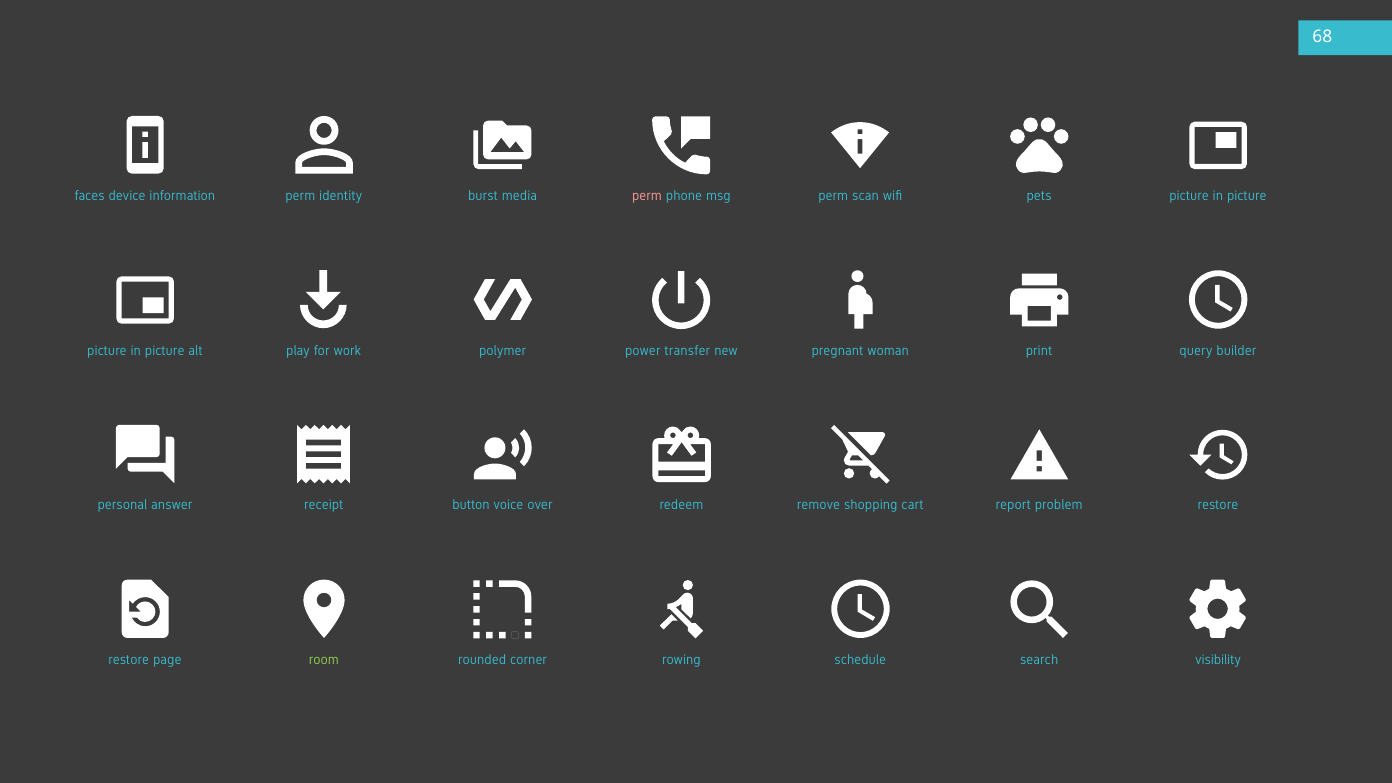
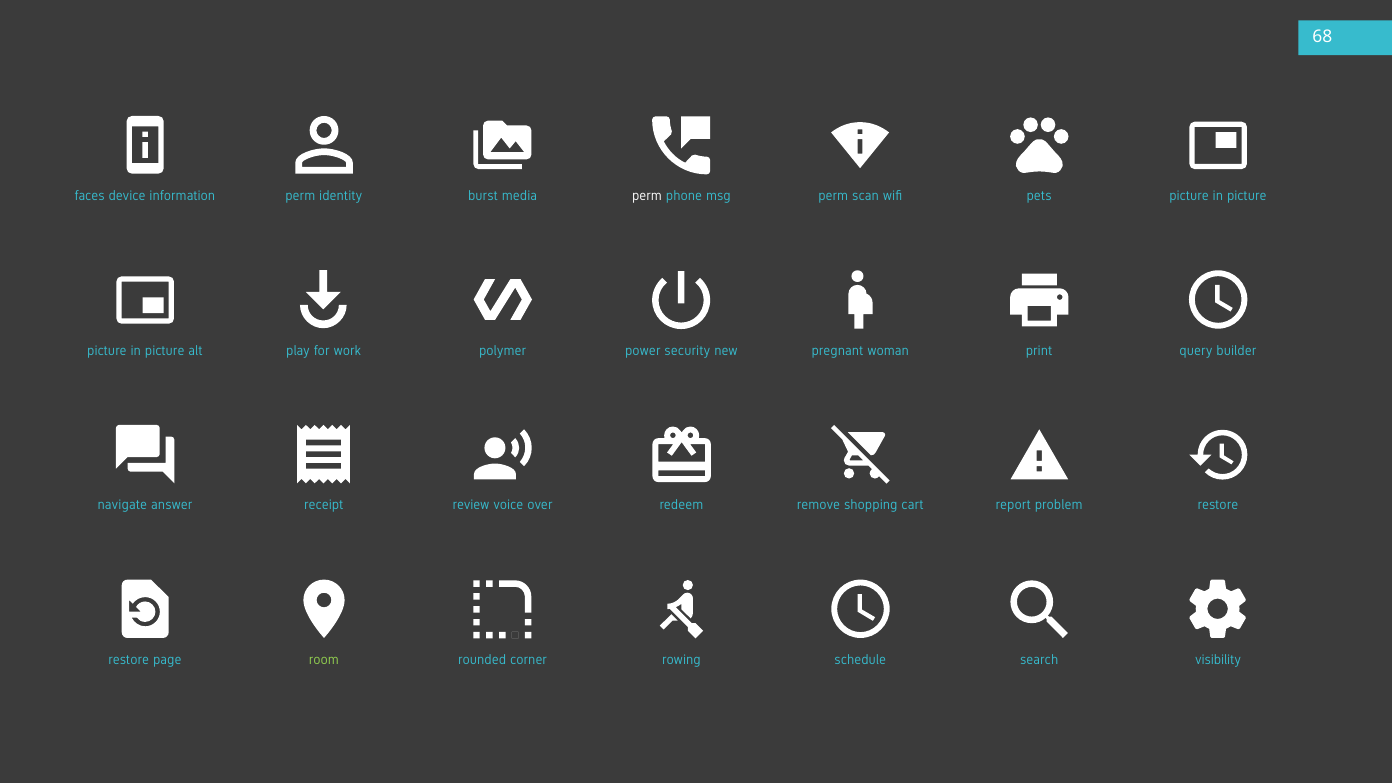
perm at (647, 196) colour: pink -> white
transfer: transfer -> security
personal: personal -> navigate
button: button -> review
